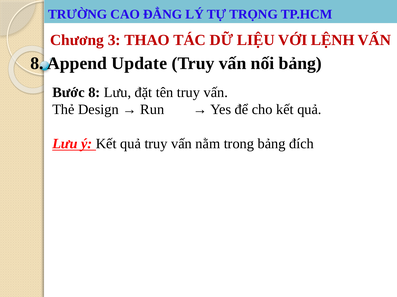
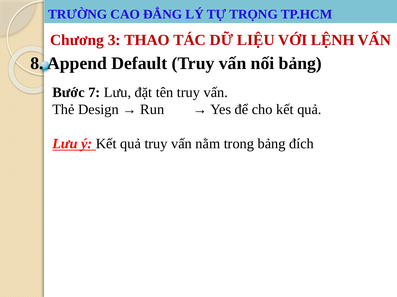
Update: Update -> Default
Bước 8: 8 -> 7
